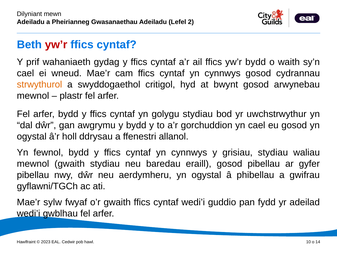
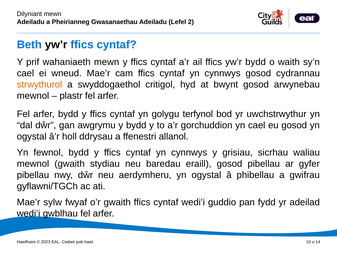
yw’r at (56, 45) colour: red -> black
wahaniaeth gydag: gydag -> mewn
golygu stydiau: stydiau -> terfynol
grisiau stydiau: stydiau -> sicrhau
